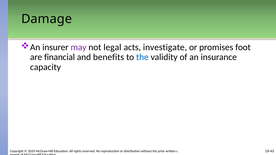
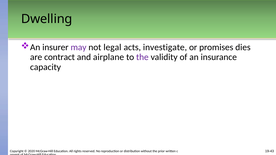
Damage: Damage -> Dwelling
foot: foot -> dies
financial: financial -> contract
benefits: benefits -> airplane
the at (142, 57) colour: blue -> purple
